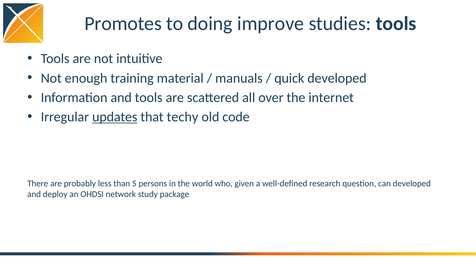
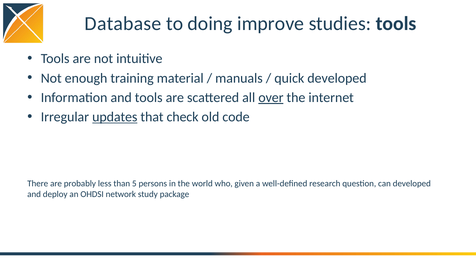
Promotes: Promotes -> Database
over underline: none -> present
techy: techy -> check
